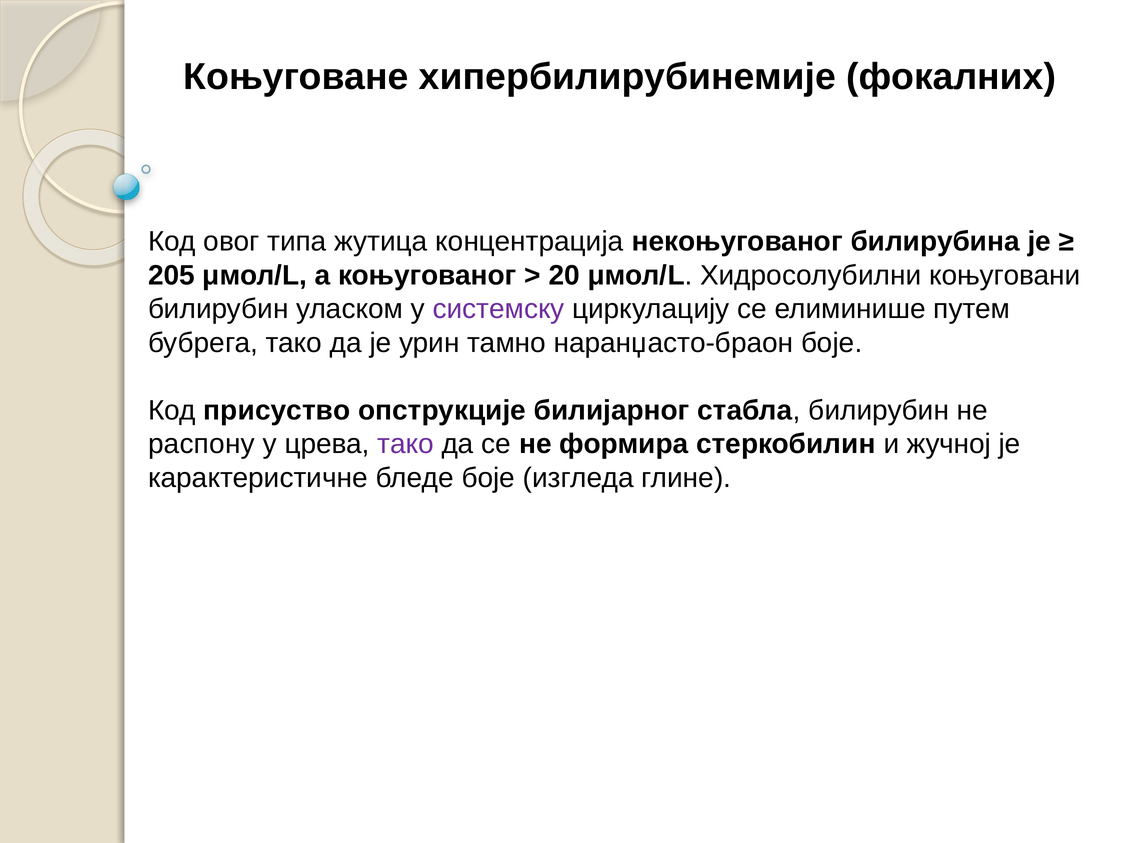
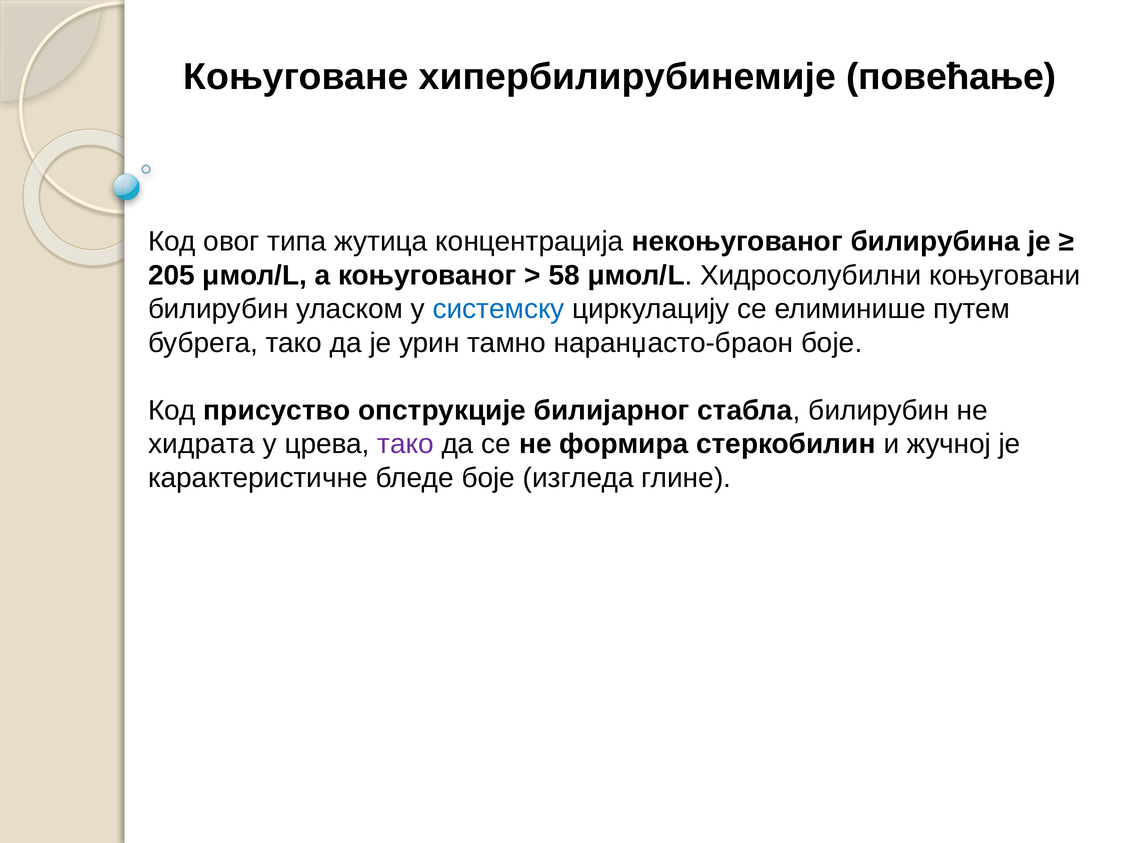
фокалних: фокалних -> повећање
20: 20 -> 58
системску colour: purple -> blue
распону: распону -> хидрата
